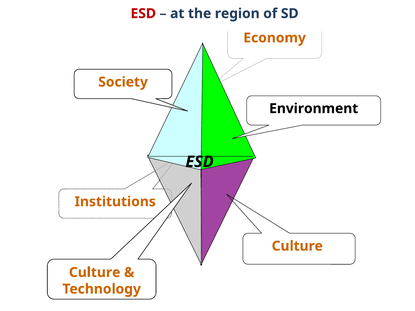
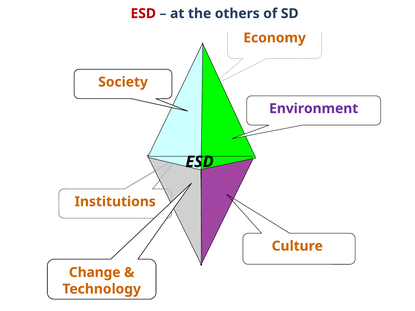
region: region -> others
Environment colour: black -> purple
Culture at (95, 273): Culture -> Change
